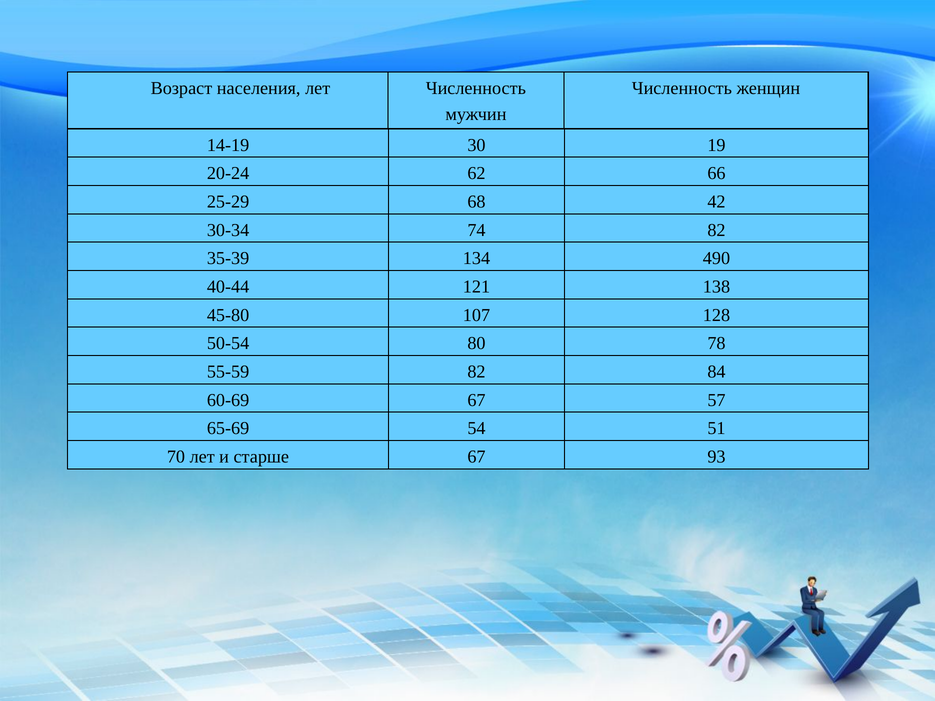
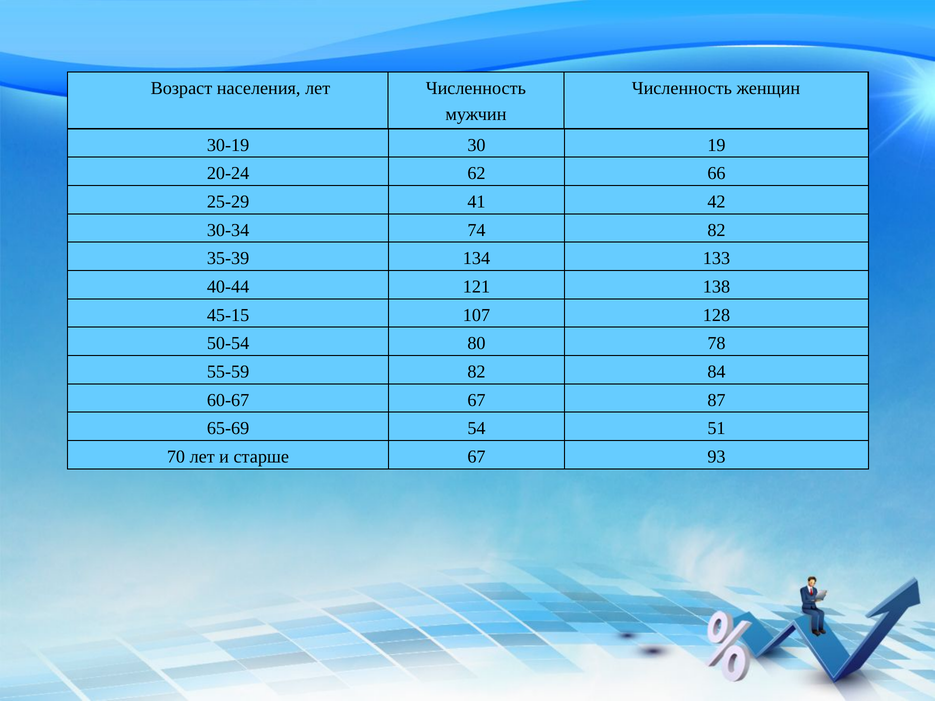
14-19: 14-19 -> 30-19
68: 68 -> 41
490: 490 -> 133
45-80: 45-80 -> 45-15
60-69: 60-69 -> 60-67
57: 57 -> 87
